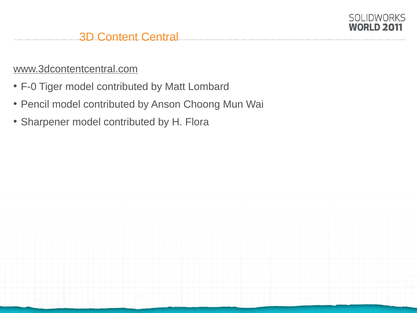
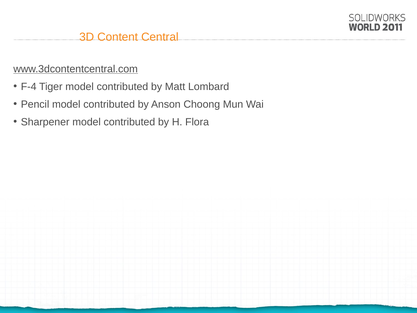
F-0: F-0 -> F-4
